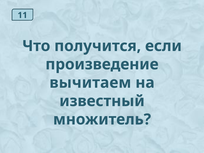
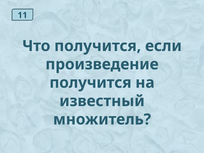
вычитаем at (90, 83): вычитаем -> получится
